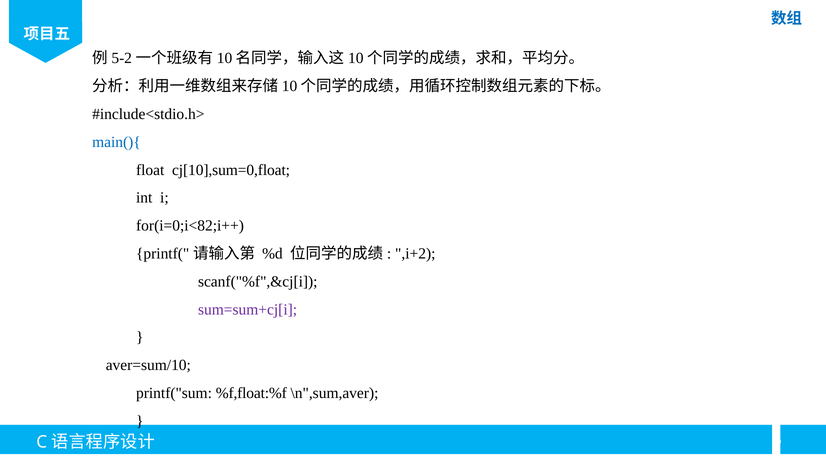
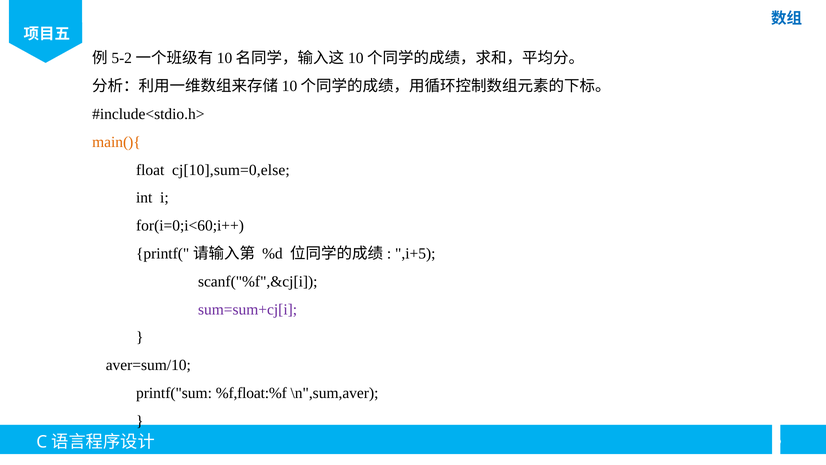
main(){ colour: blue -> orange
cj[10],sum=0,float: cj[10],sum=0,float -> cj[10],sum=0,else
for(i=0;i<82;i++: for(i=0;i<82;i++ -> for(i=0;i<60;i++
,i+2: ,i+2 -> ,i+5
